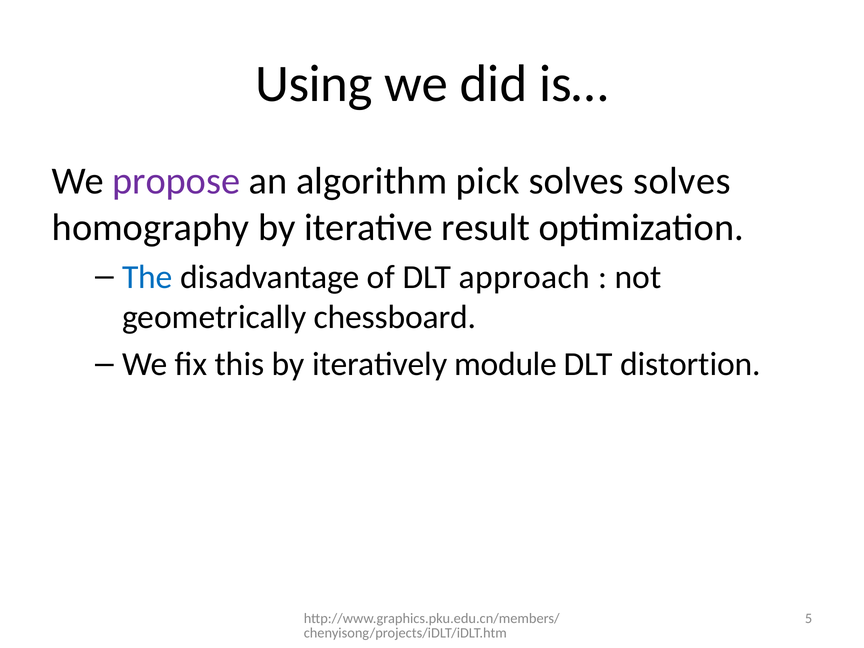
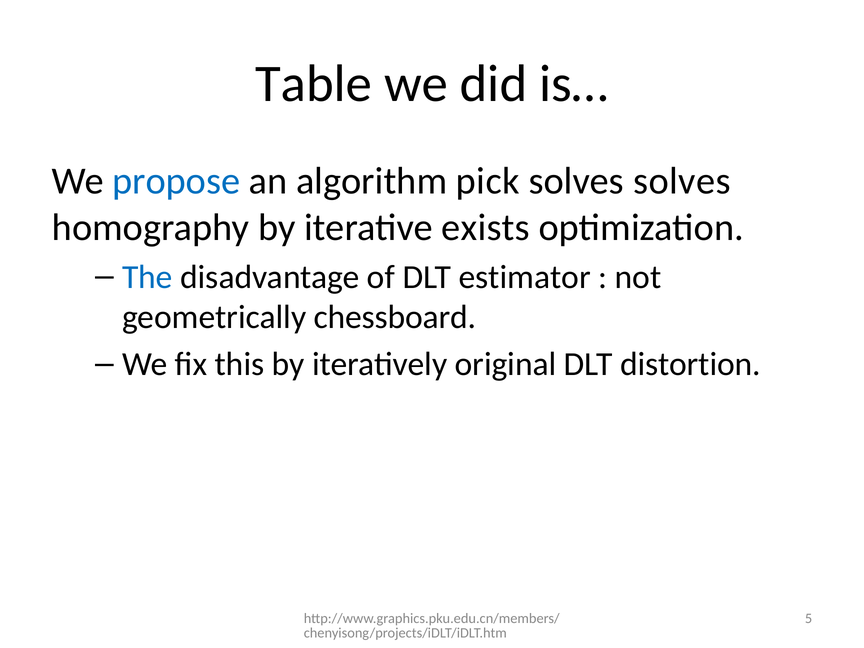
Using: Using -> Table
propose colour: purple -> blue
result: result -> exists
approach: approach -> estimator
module: module -> original
